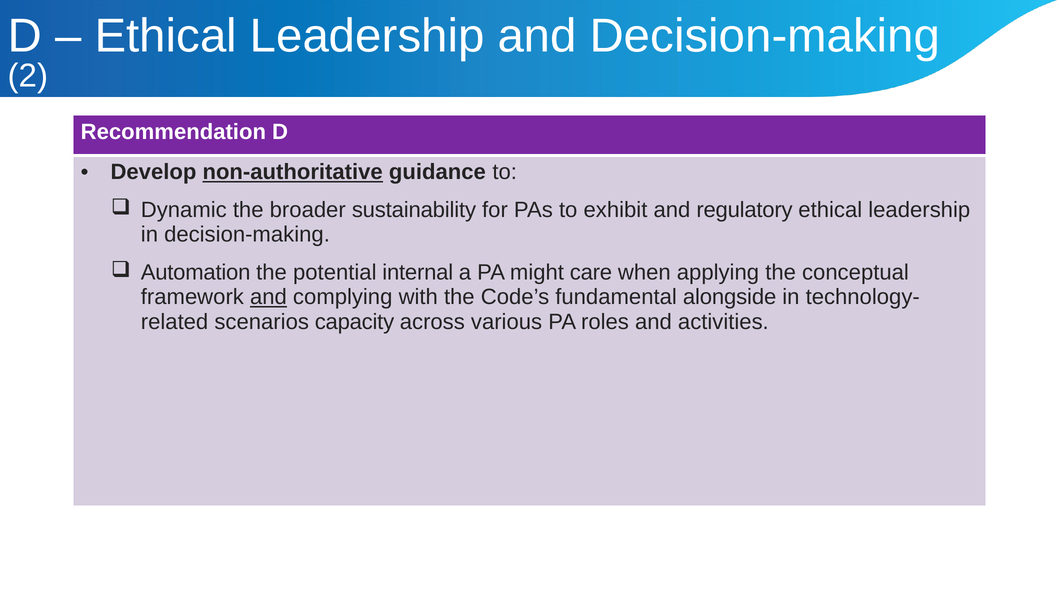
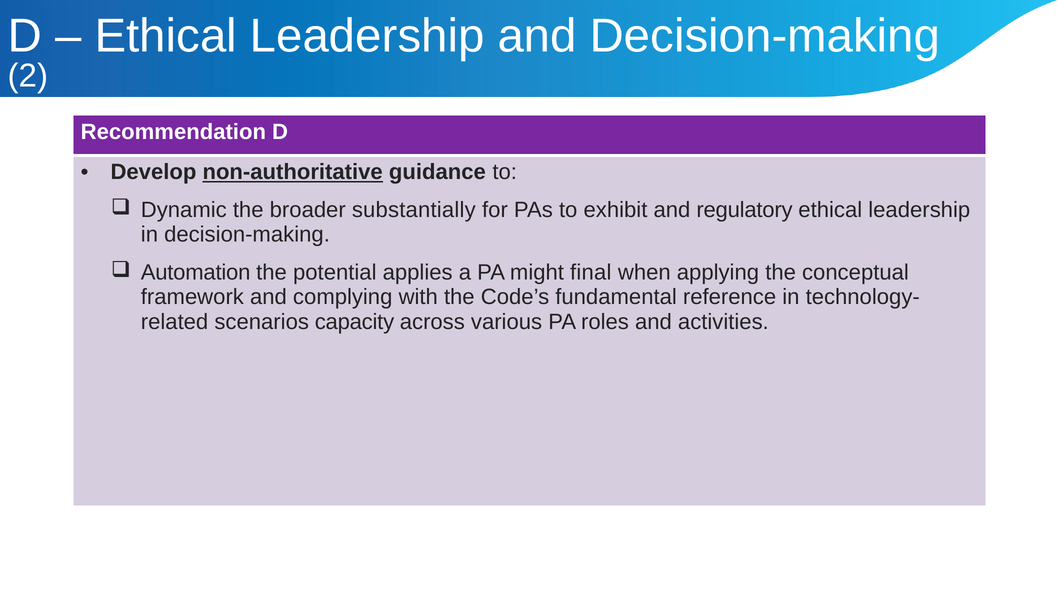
sustainability: sustainability -> substantially
internal: internal -> applies
care: care -> final
and at (268, 297) underline: present -> none
alongside: alongside -> reference
